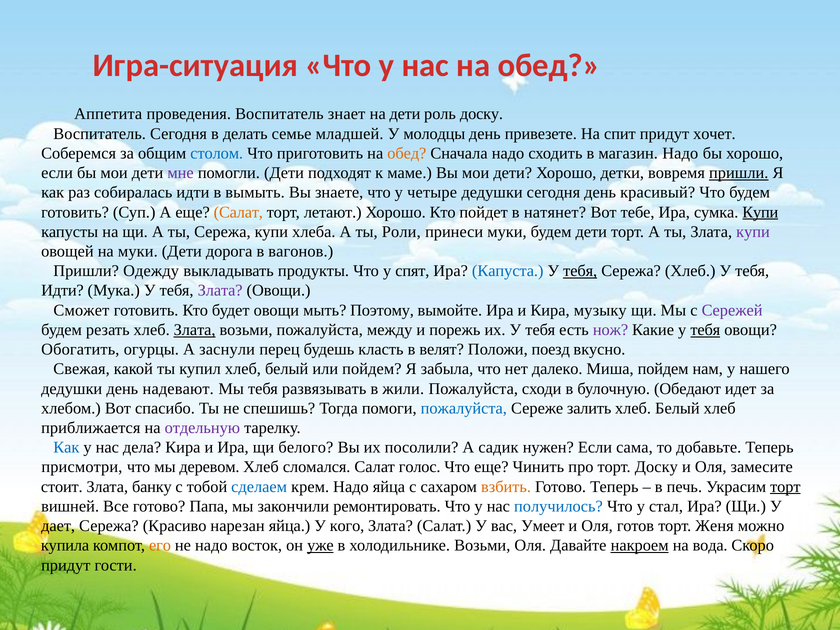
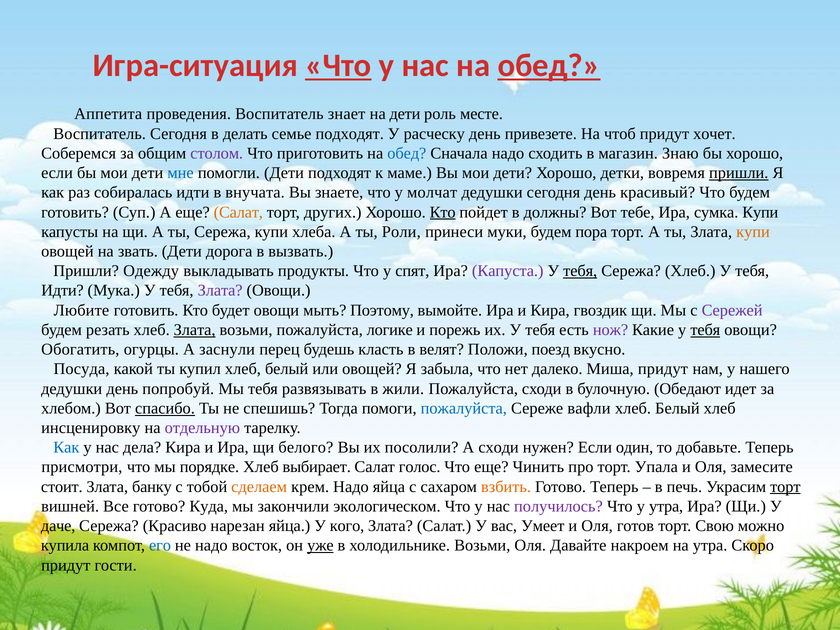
Что at (338, 65) underline: none -> present
обед at (549, 65) underline: none -> present
роль доску: доску -> месте
семье младшей: младшей -> подходят
молодцы: молодцы -> расческу
спит: спит -> чтоб
столом colour: blue -> purple
обед at (407, 153) colour: orange -> blue
магазин Надо: Надо -> Знаю
мне colour: purple -> blue
вымыть: вымыть -> внучата
четыре: четыре -> молчат
летают: летают -> других
Кто at (443, 212) underline: none -> present
натянет: натянет -> должны
Купи at (760, 212) underline: present -> none
будем дети: дети -> пора
купи at (753, 232) colour: purple -> orange
на муки: муки -> звать
вагонов: вагонов -> вызвать
Капуста colour: blue -> purple
Сможет: Сможет -> Любите
музыку: музыку -> гвоздик
между: между -> логике
Свежая: Свежая -> Посуда
или пойдем: пойдем -> овощей
Миша пойдем: пойдем -> придут
надевают: надевают -> попробуй
спасибо underline: none -> present
залить: залить -> вафли
приближается: приближается -> инсценировку
А садик: садик -> сходи
сама: сама -> один
деревом: деревом -> порядке
сломался: сломался -> выбирает
торт Доску: Доску -> Упала
сделаем colour: blue -> orange
Папа: Папа -> Куда
ремонтировать: ремонтировать -> экологическом
получилось colour: blue -> purple
у стал: стал -> утра
дает: дает -> даче
Женя: Женя -> Свою
его colour: orange -> blue
накроем underline: present -> none
на вода: вода -> утра
